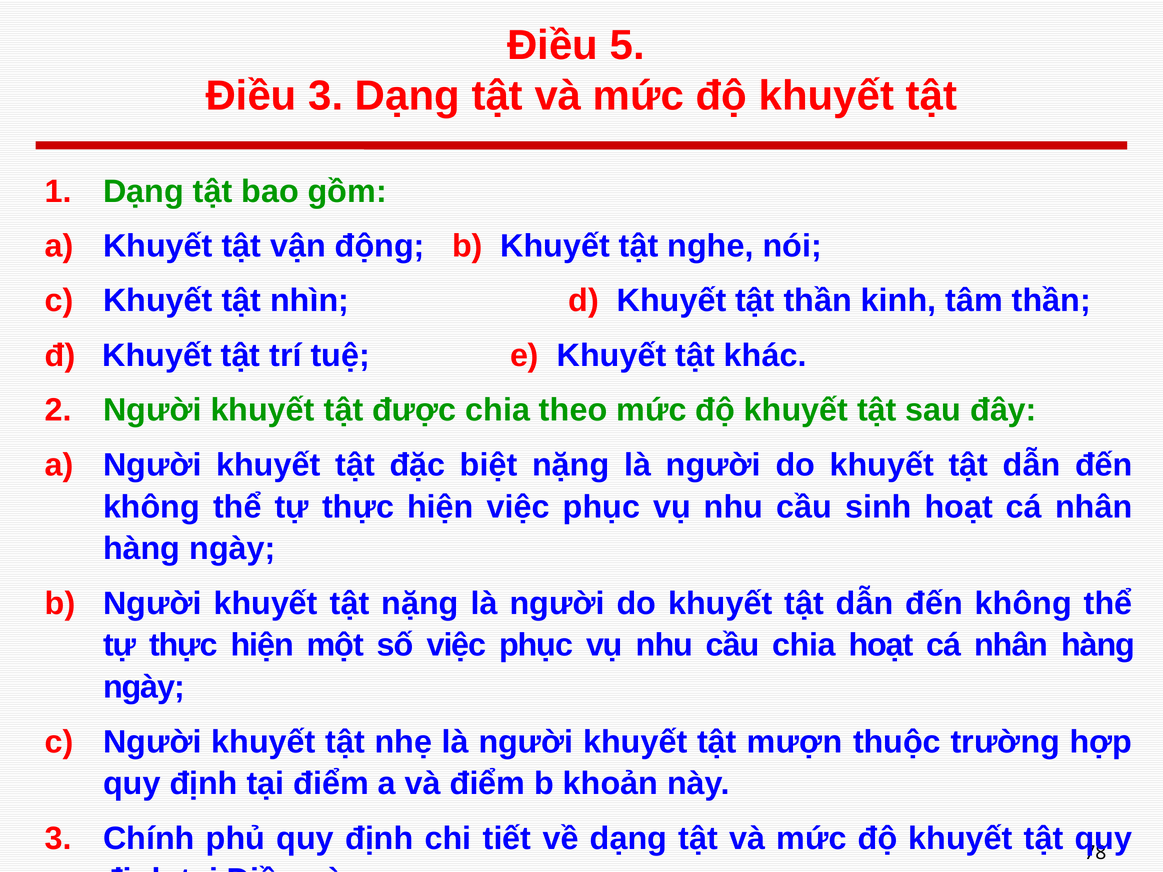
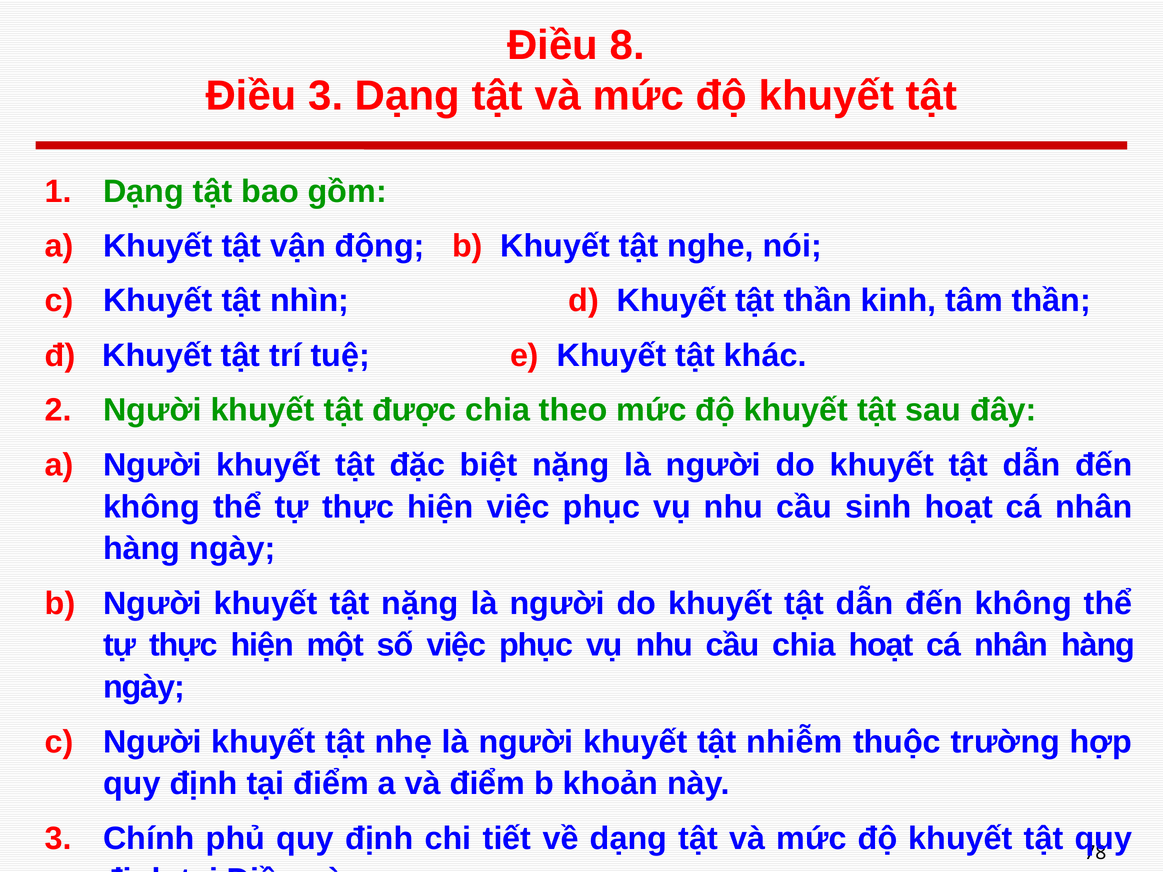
5: 5 -> 8
mượn: mượn -> nhiễm
